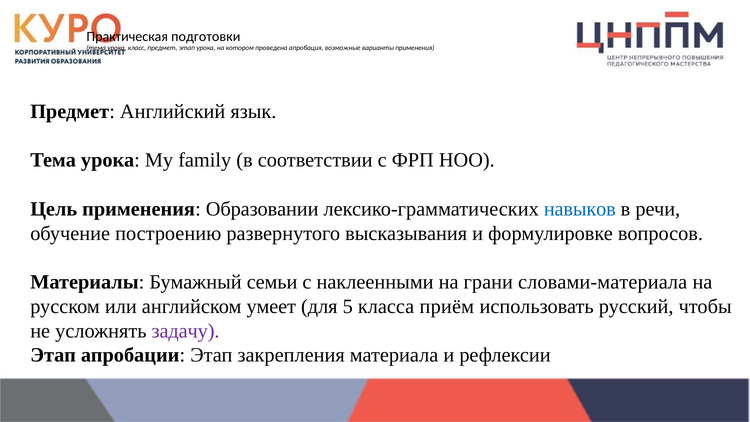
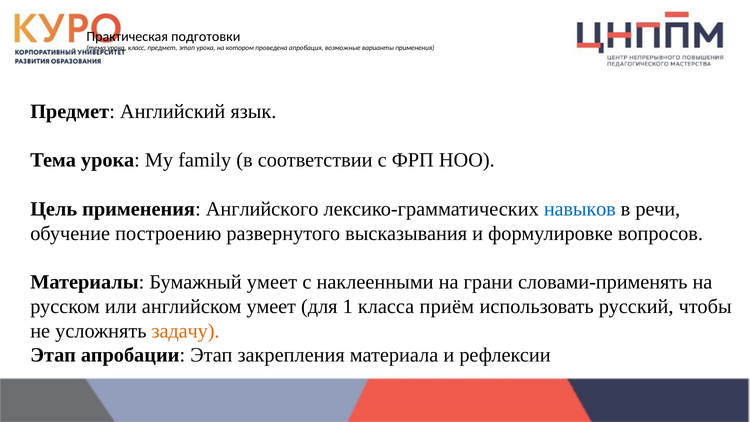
Образовании: Образовании -> Английского
Бумажный семьи: семьи -> умеет
словами-материала: словами-материала -> словами-применять
5: 5 -> 1
задачу colour: purple -> orange
